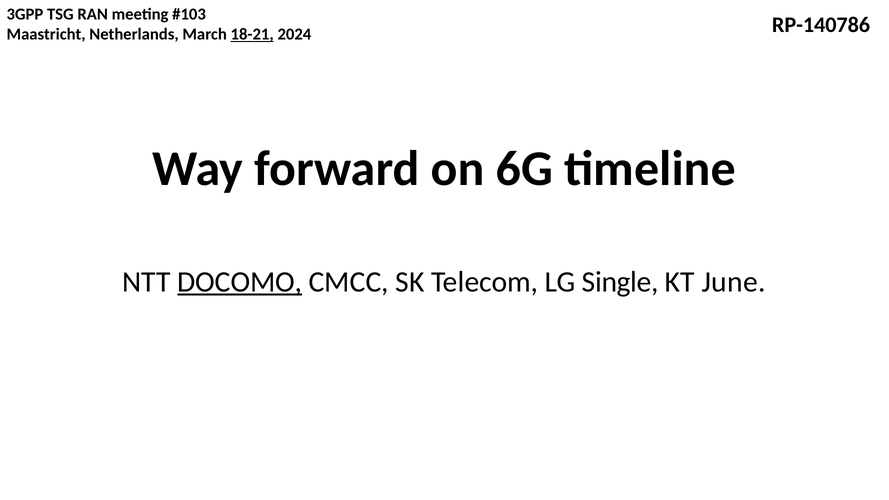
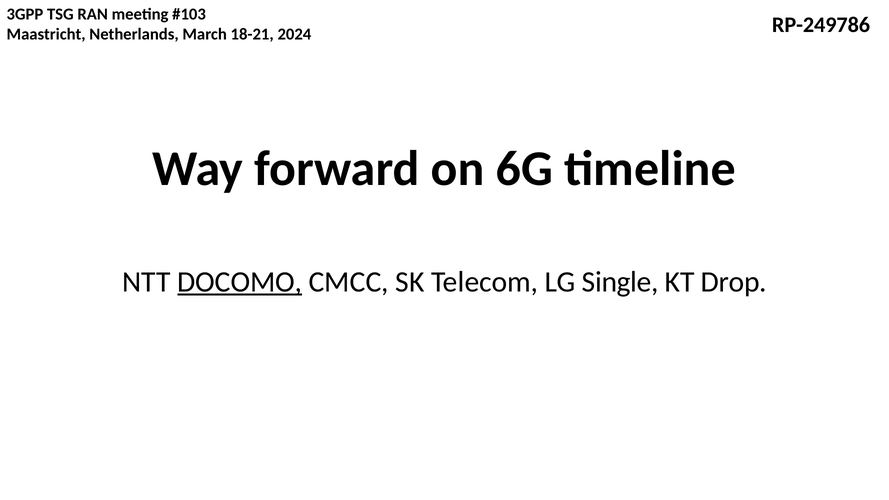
18-21 underline: present -> none
RP-140786: RP-140786 -> RP-249786
June: June -> Drop
